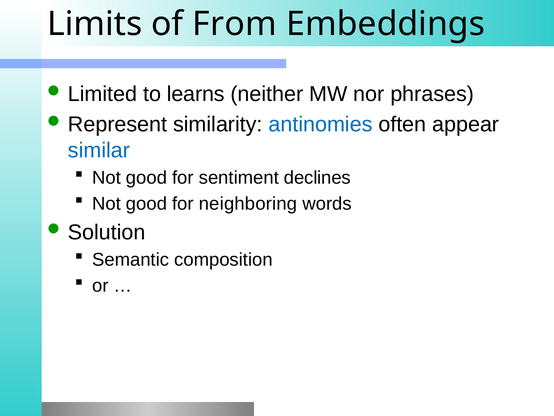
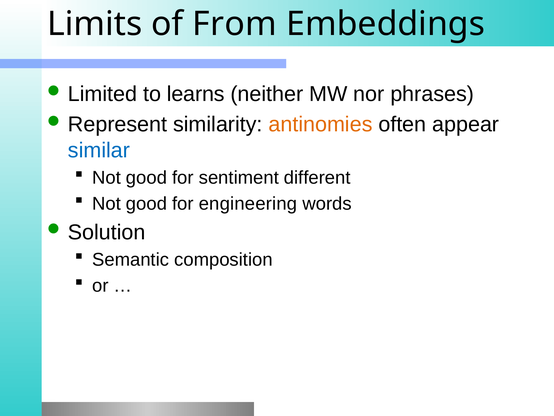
antinomies colour: blue -> orange
declines: declines -> different
neighboring: neighboring -> engineering
